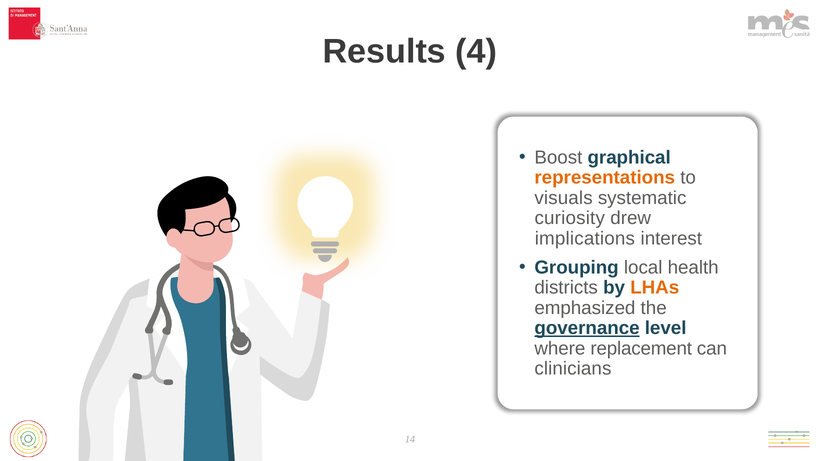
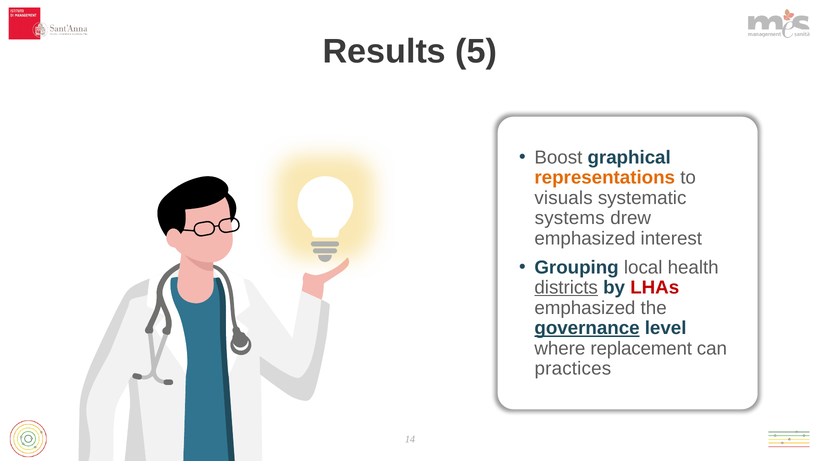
4: 4 -> 5
curiosity: curiosity -> systems
implications at (585, 239): implications -> emphasized
districts underline: none -> present
LHAs colour: orange -> red
clinicians: clinicians -> practices
